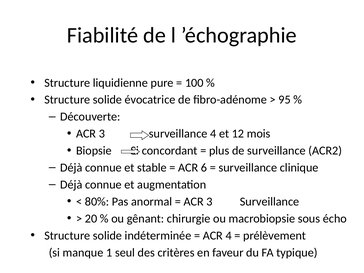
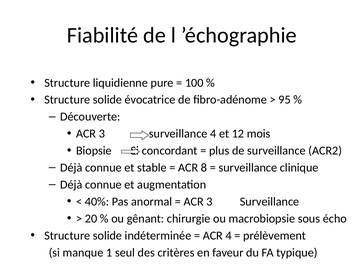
6: 6 -> 8
80%: 80% -> 40%
